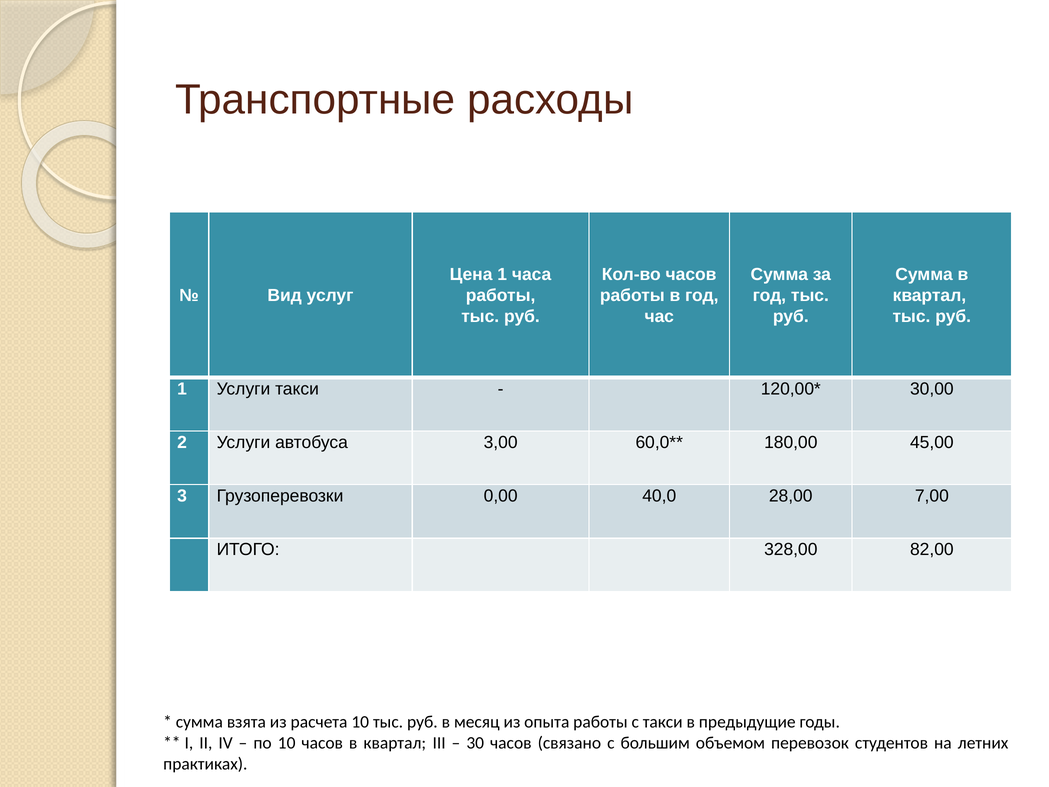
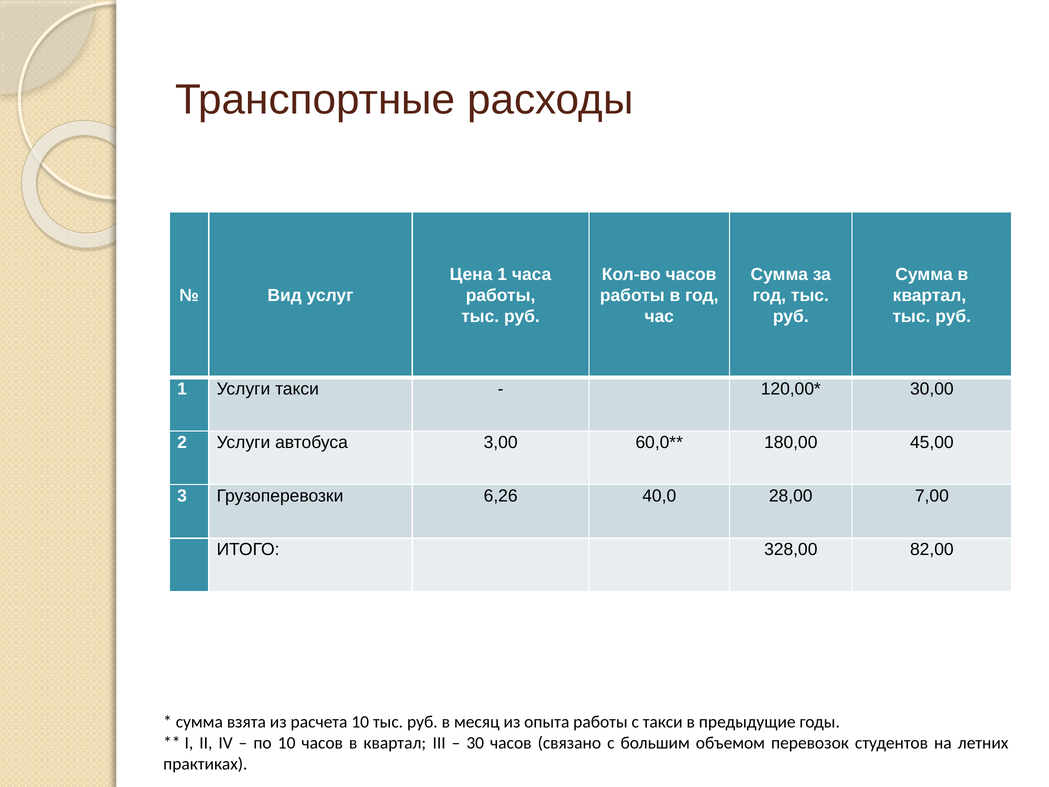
0,00: 0,00 -> 6,26
